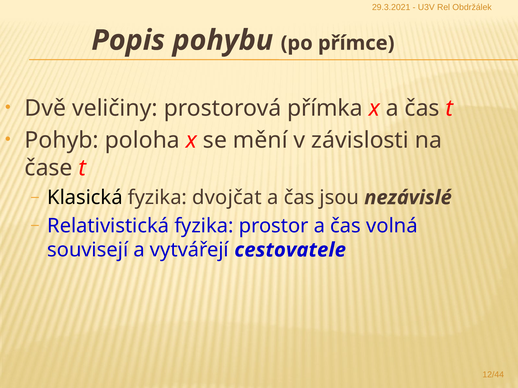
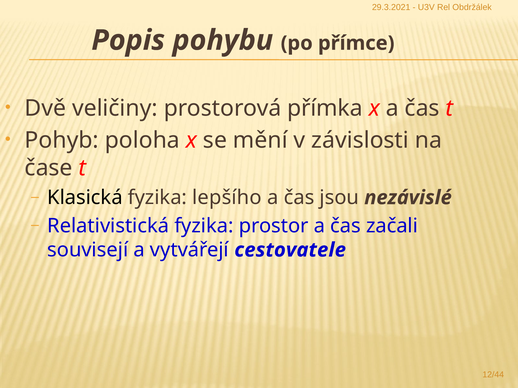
dvojčat: dvojčat -> lepšího
volná: volná -> začali
